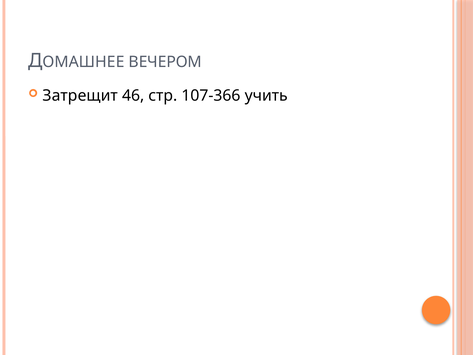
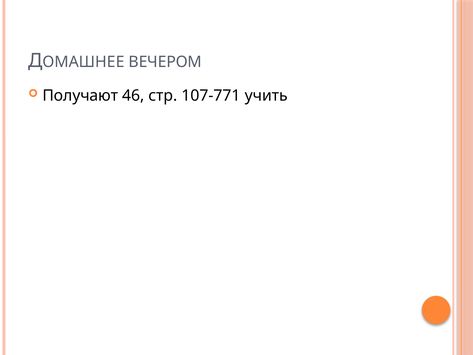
Затрещит: Затрещит -> Получают
107-366: 107-366 -> 107-771
